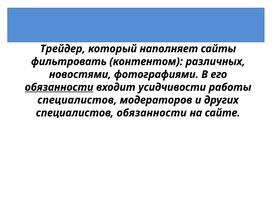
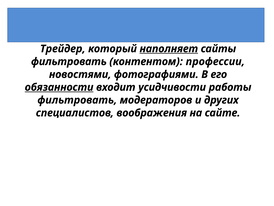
наполняет underline: none -> present
различных: различных -> профессии
специалистов at (77, 100): специалистов -> фильтровать
специалистов обязанности: обязанности -> воображения
